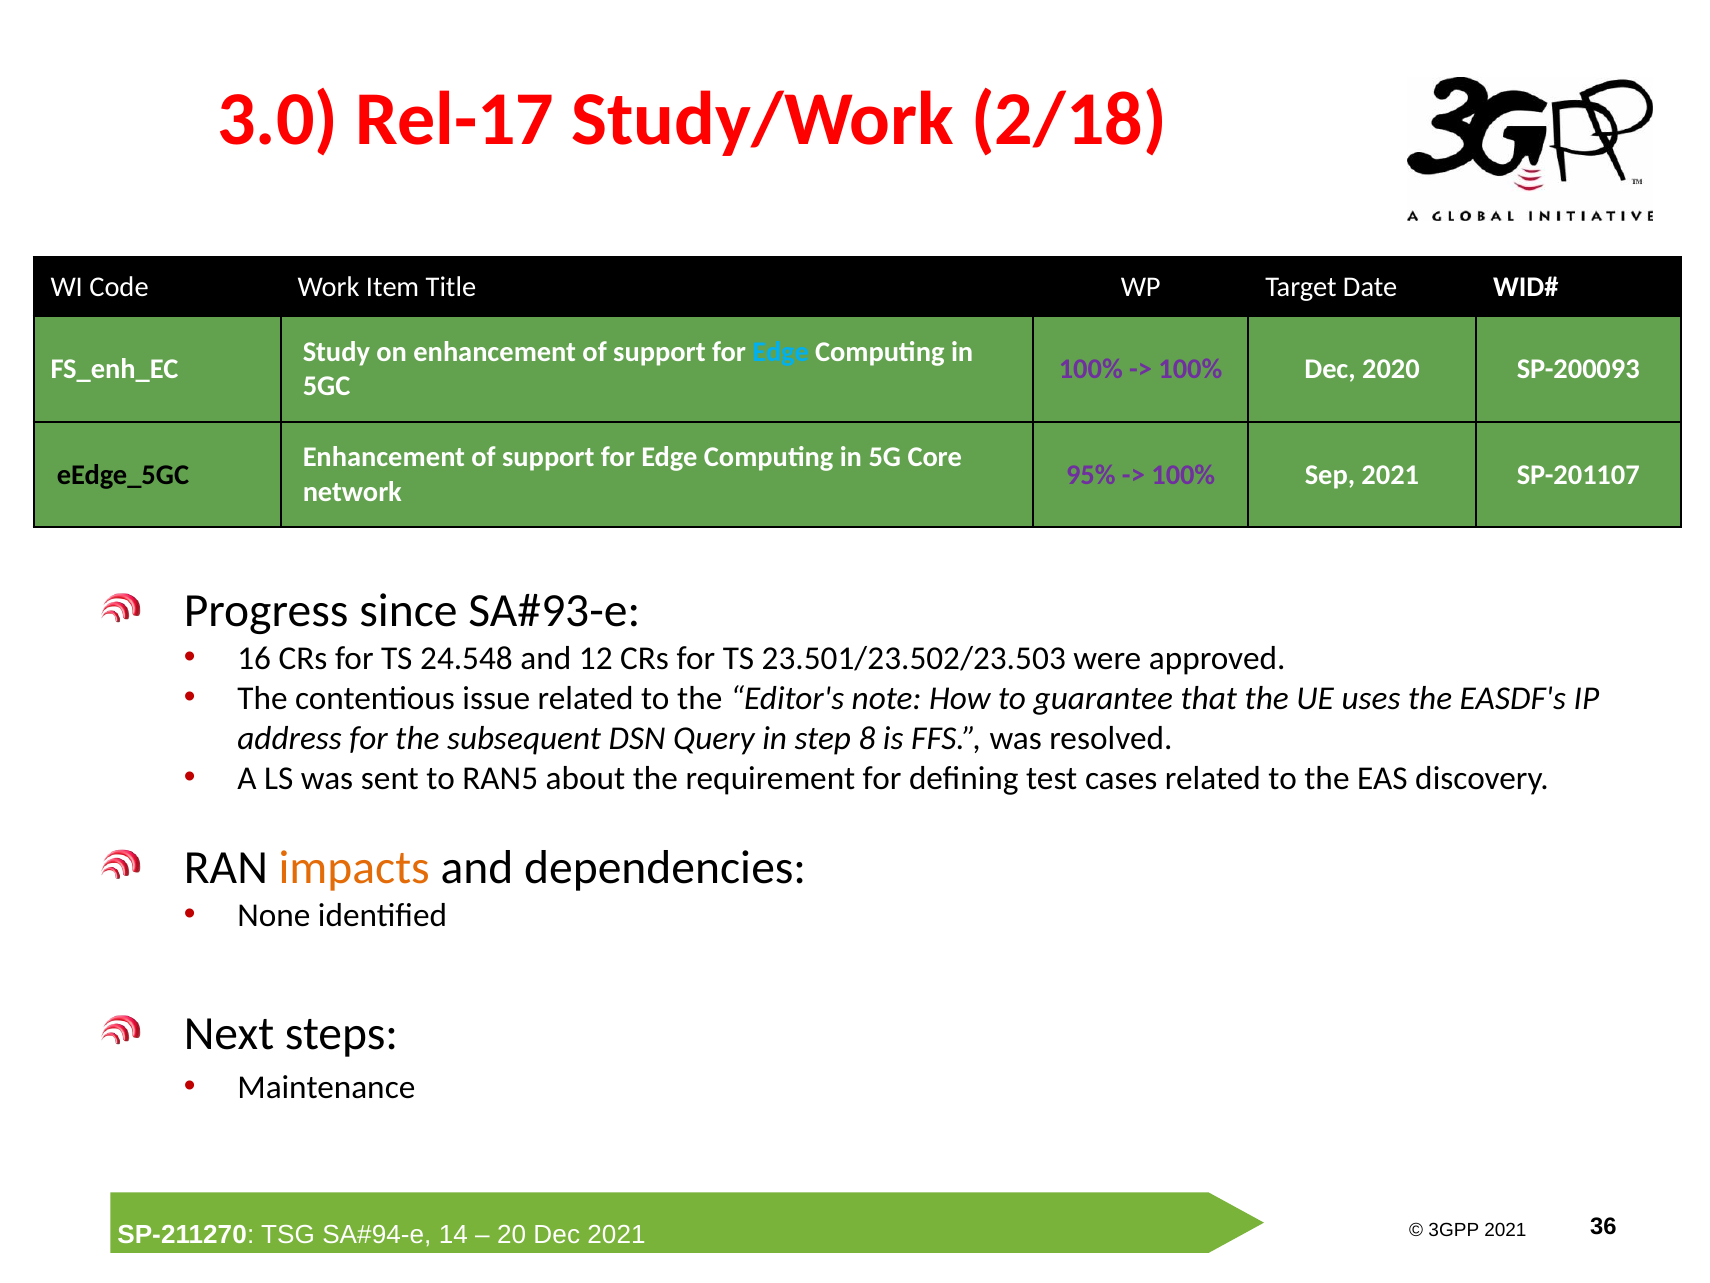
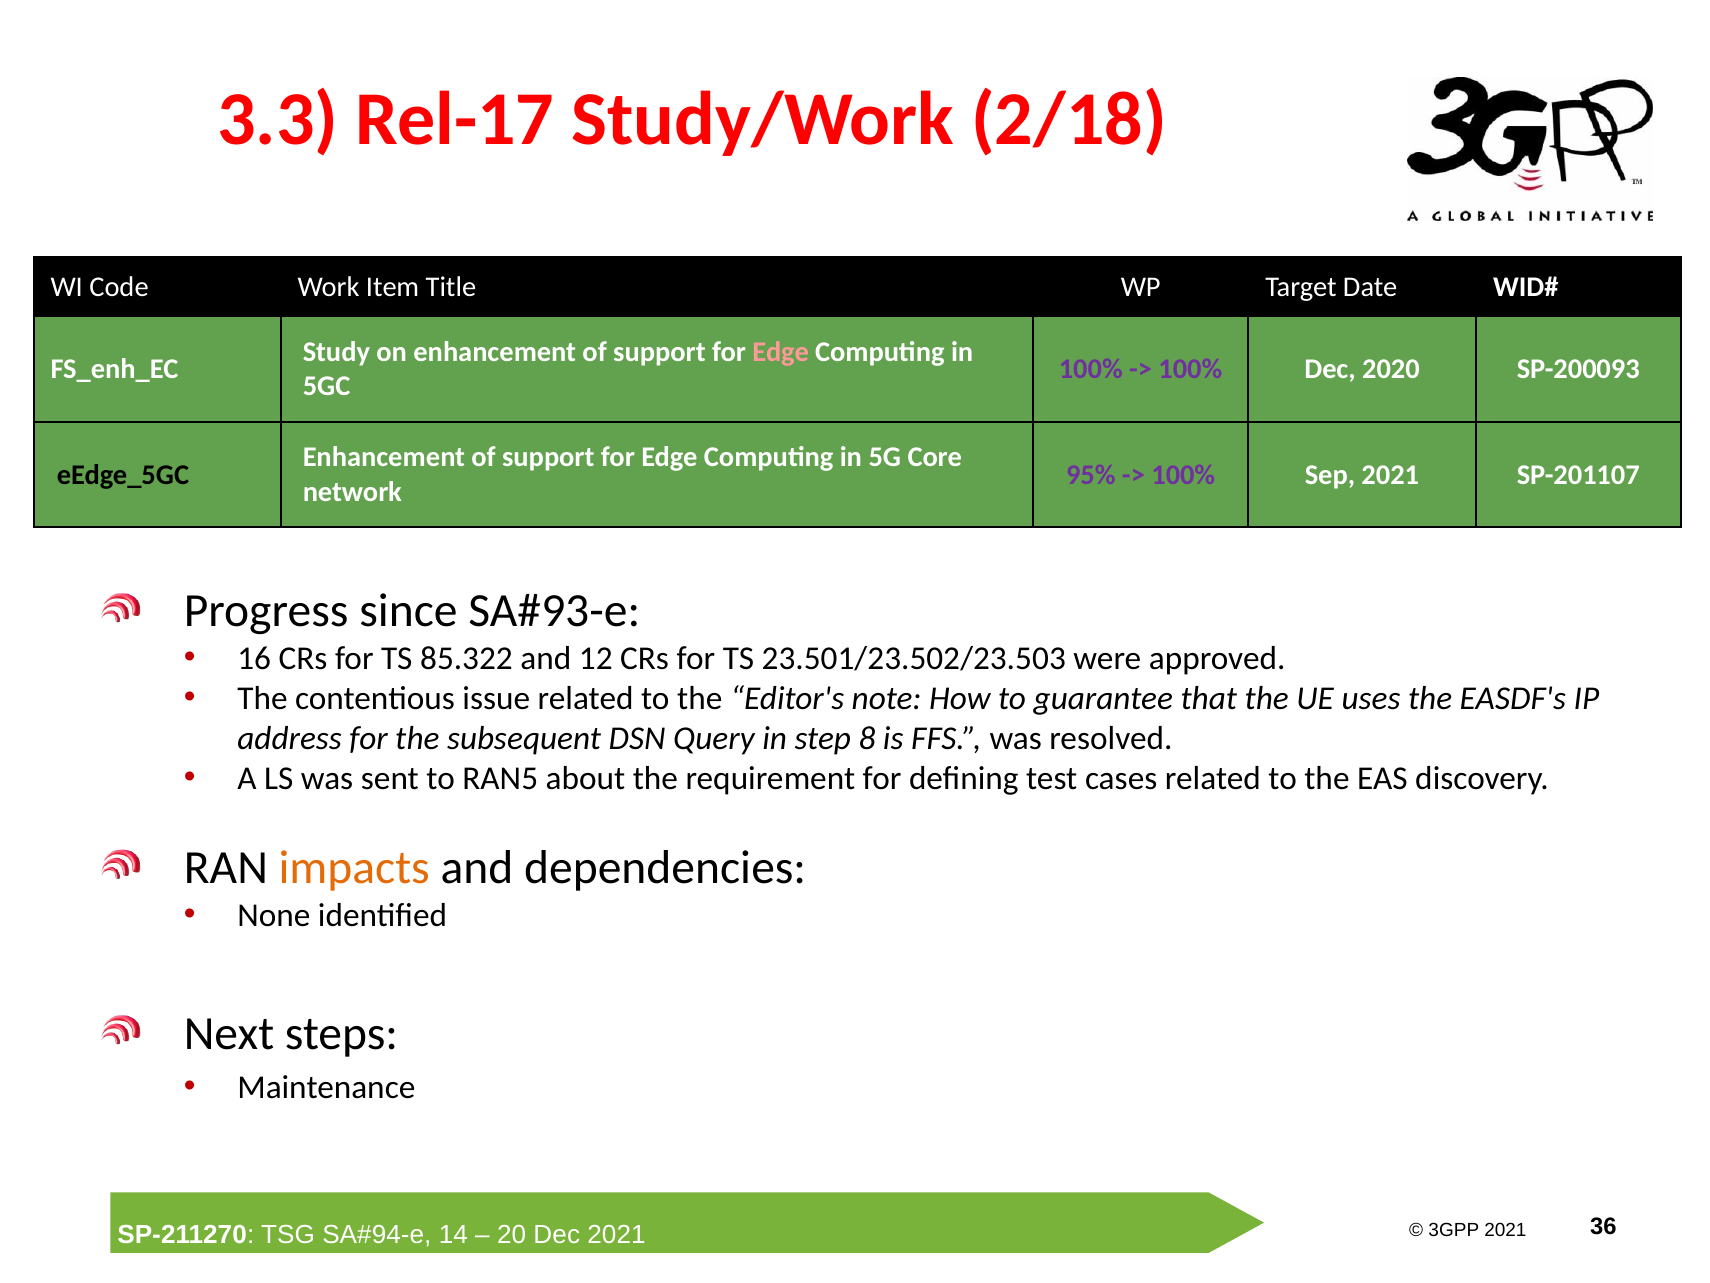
3.0: 3.0 -> 3.3
Edge at (781, 352) colour: light blue -> pink
24.548: 24.548 -> 85.322
